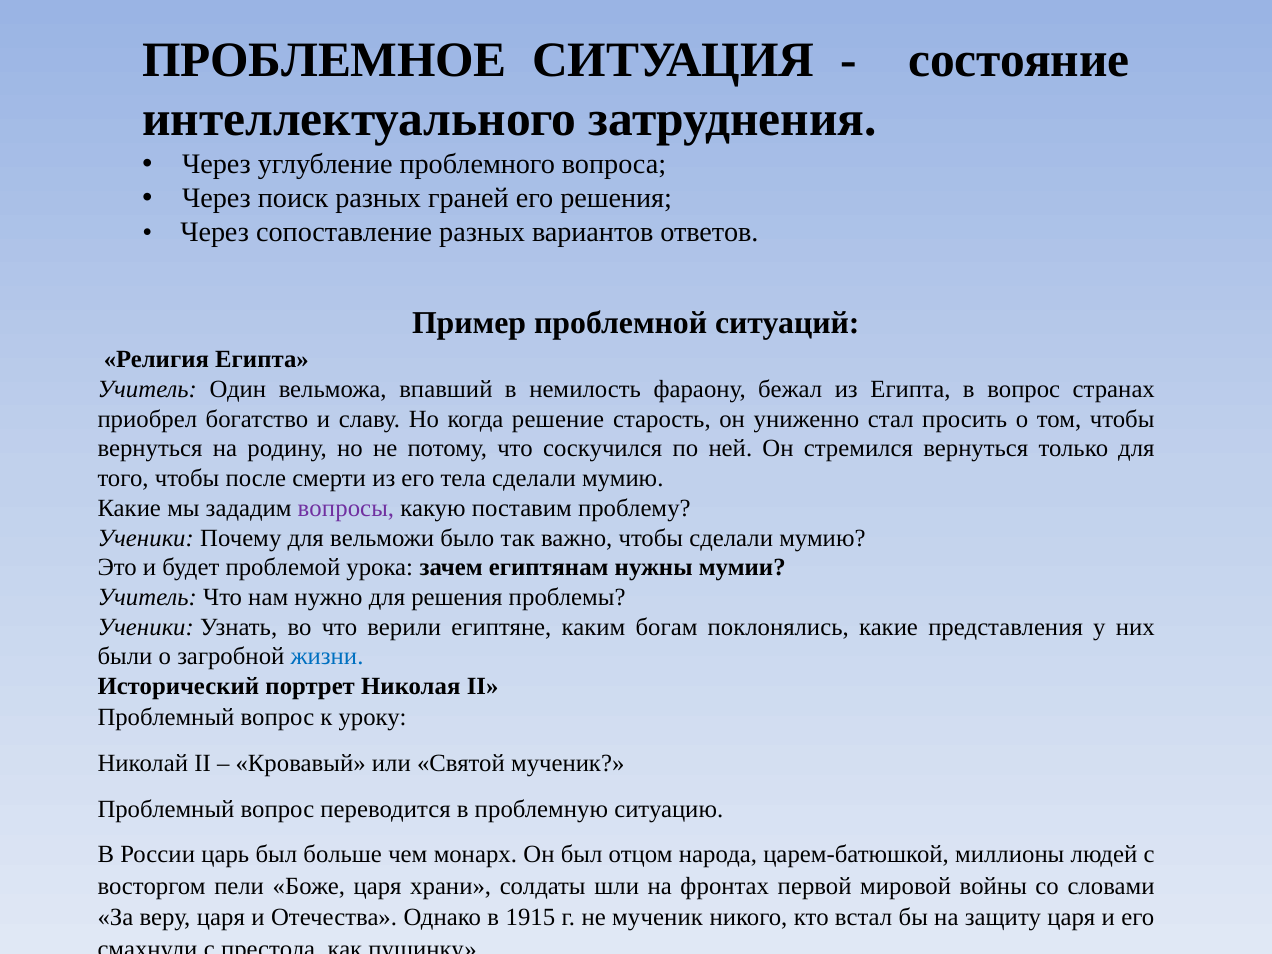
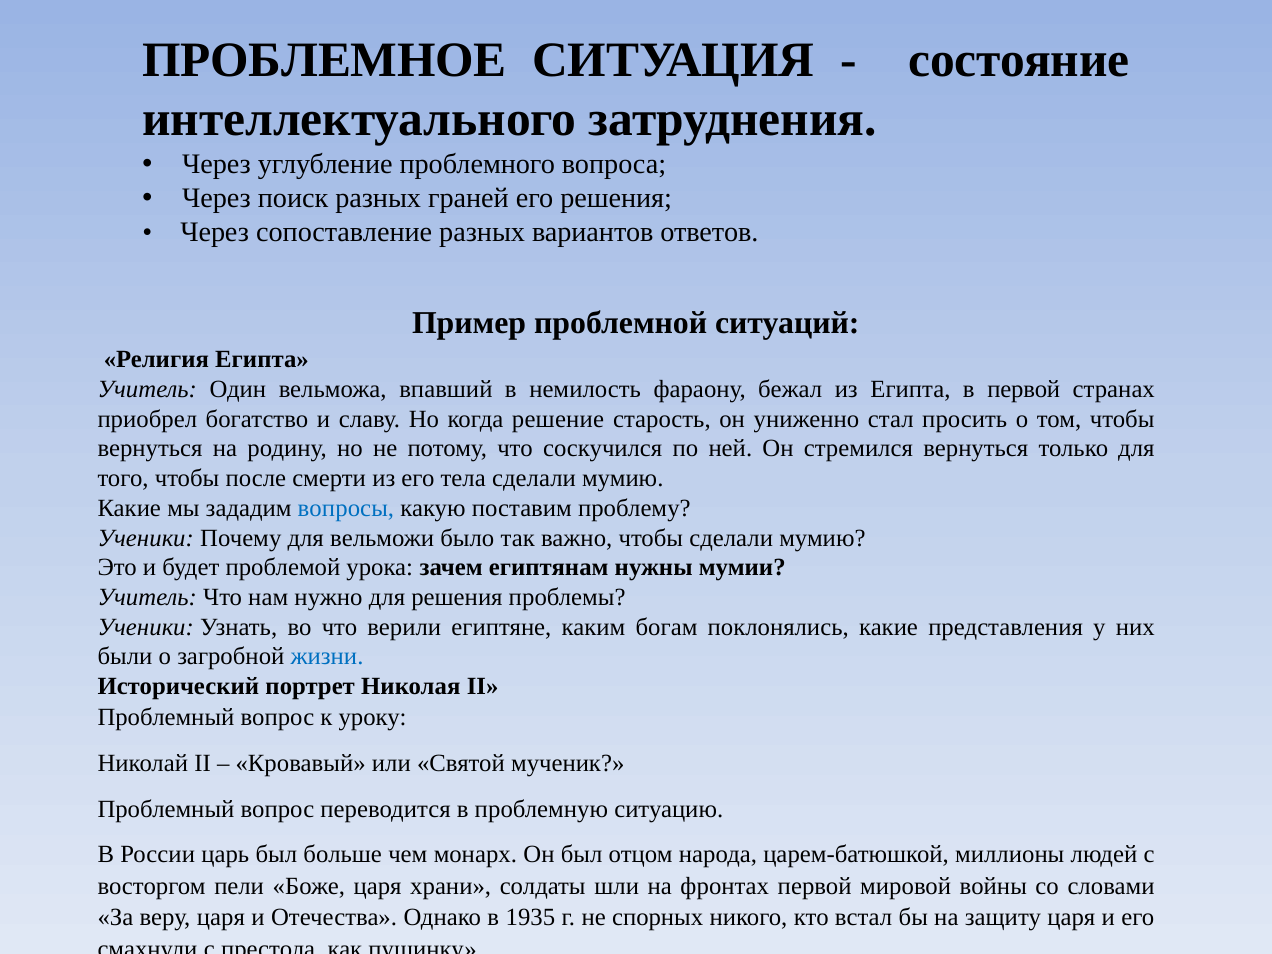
в вопрос: вопрос -> первой
вопросы colour: purple -> blue
1915: 1915 -> 1935
не мученик: мученик -> спорных
